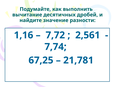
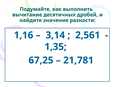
7,72: 7,72 -> 3,14
7,74: 7,74 -> 1,35
